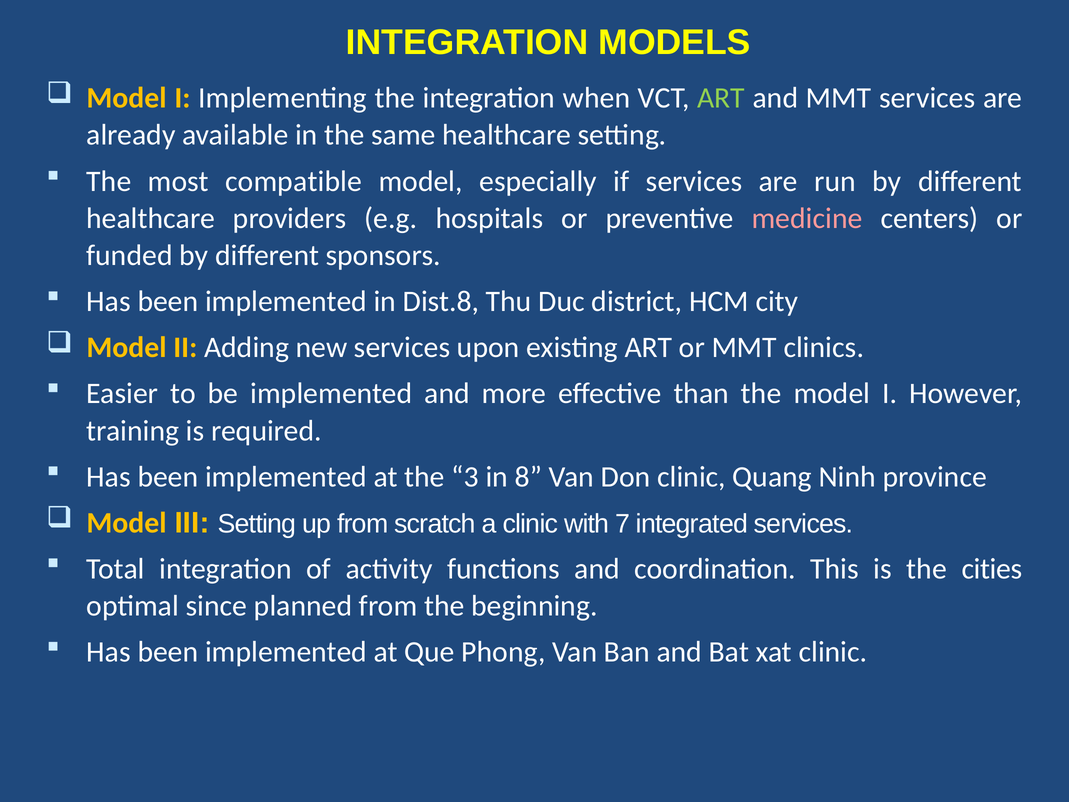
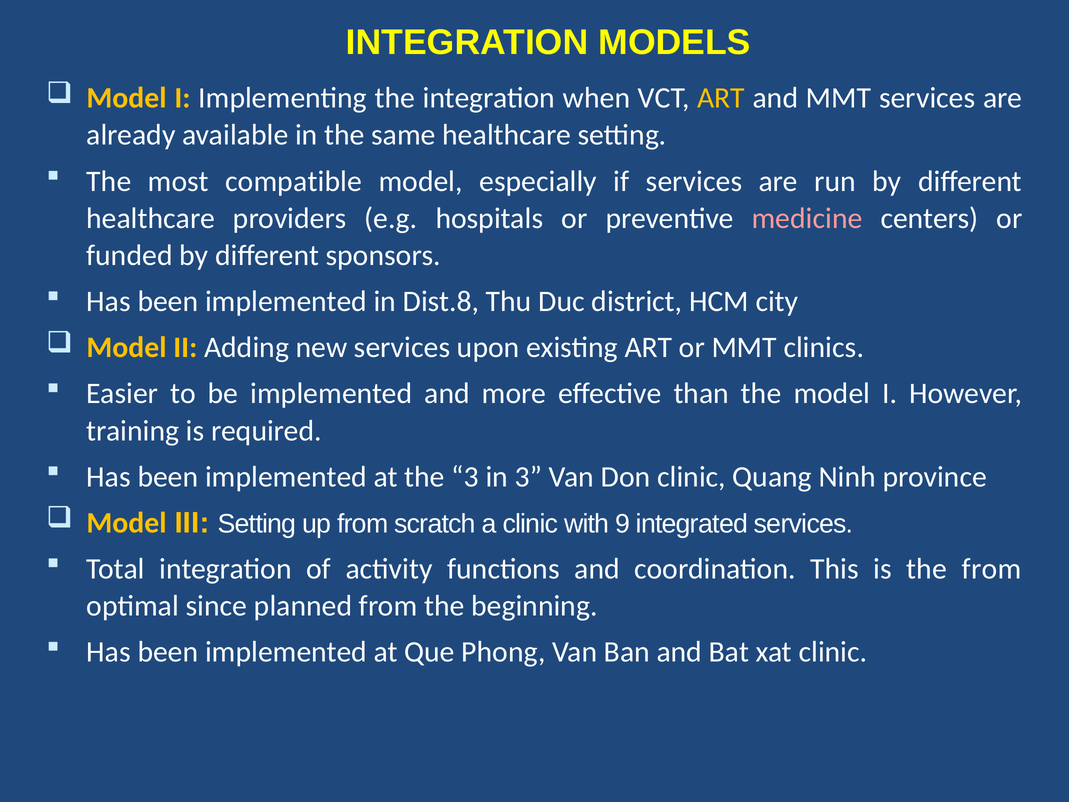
ART at (721, 98) colour: light green -> yellow
in 8: 8 -> 3
7: 7 -> 9
the cities: cities -> from
